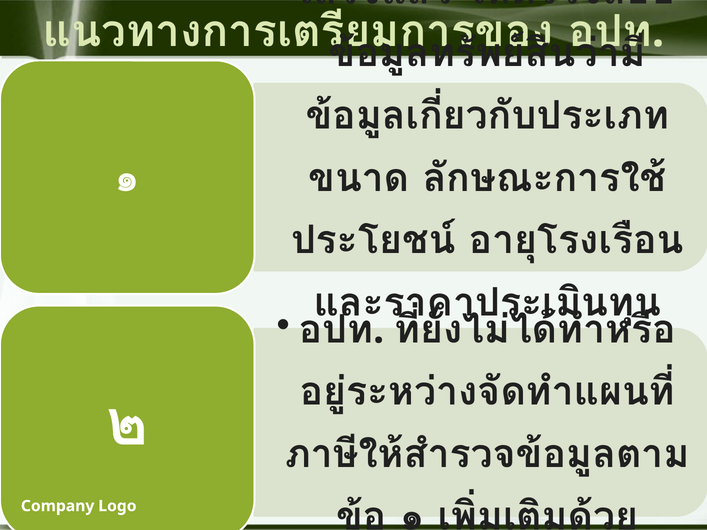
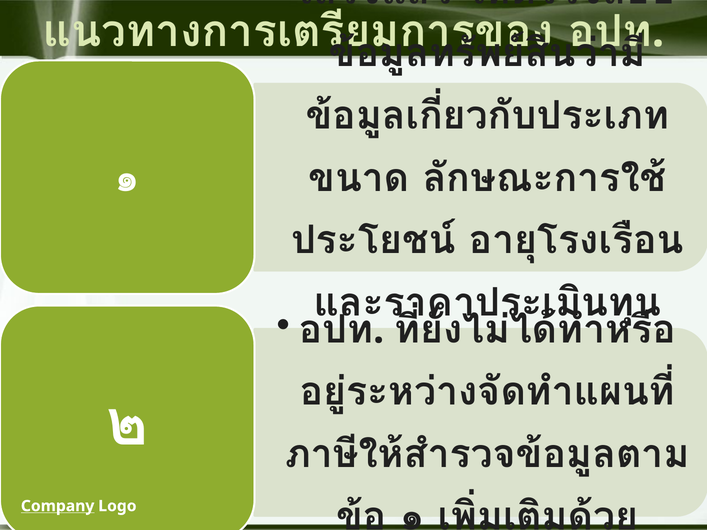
Company underline: none -> present
